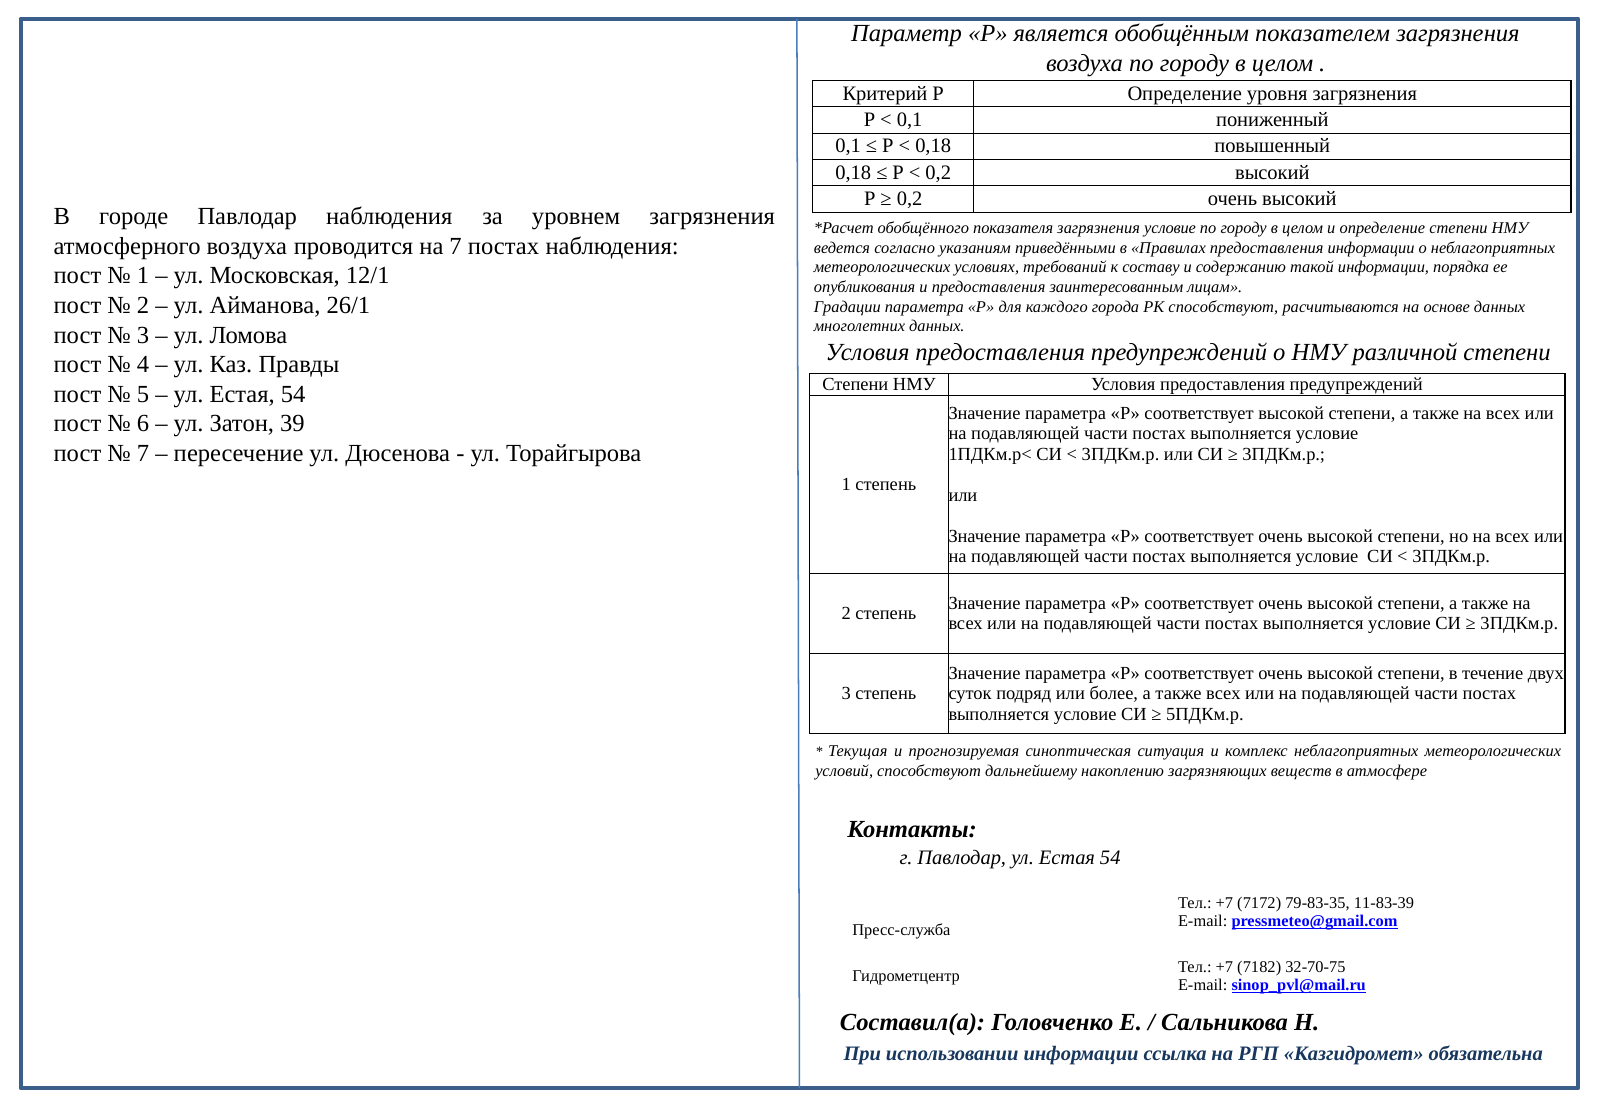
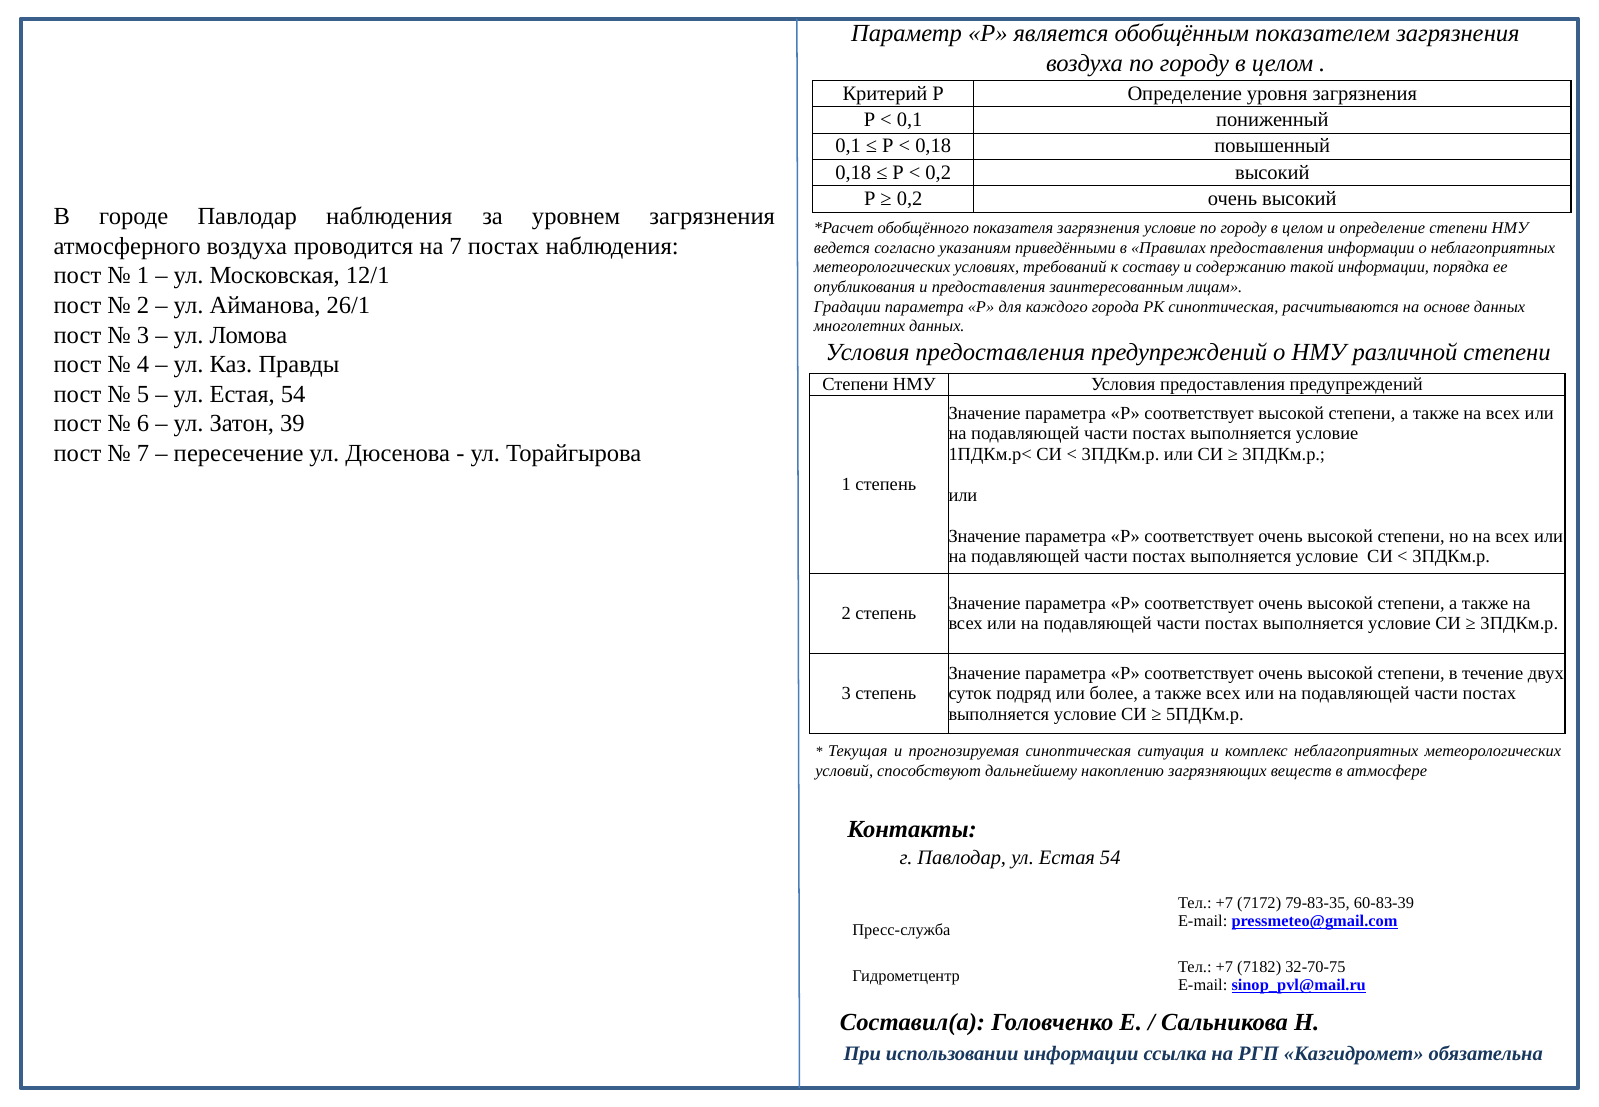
РК способствуют: способствуют -> синоптическая
11-83-39: 11-83-39 -> 60-83-39
